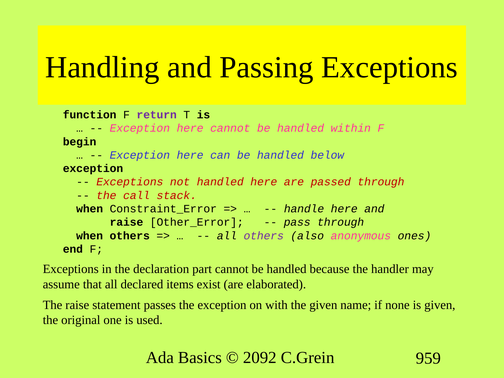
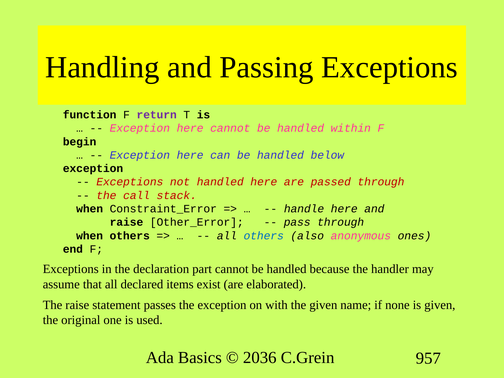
others at (264, 236) colour: purple -> blue
2092: 2092 -> 2036
959: 959 -> 957
